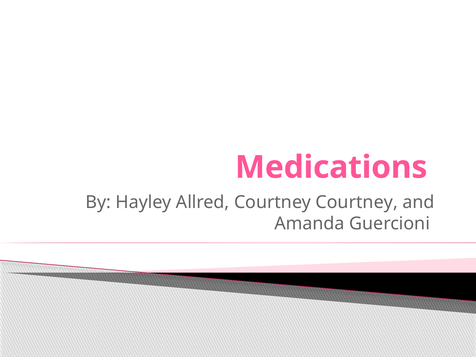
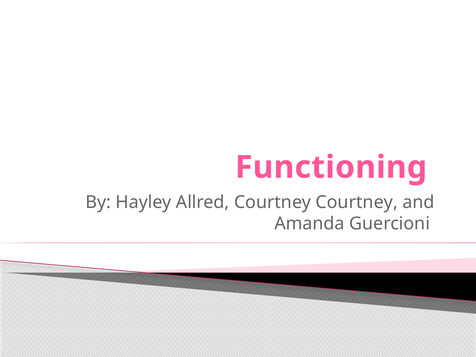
Medications: Medications -> Functioning
